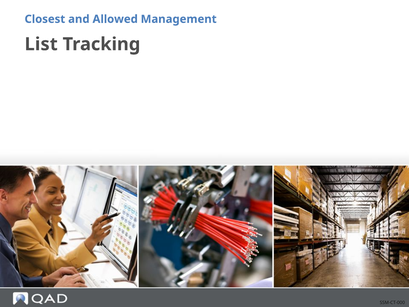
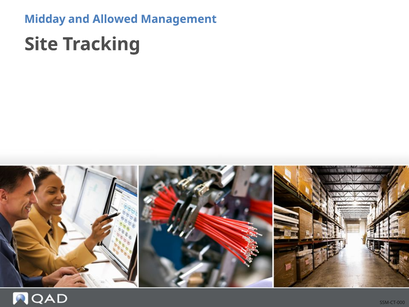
Closest: Closest -> Midday
List: List -> Site
